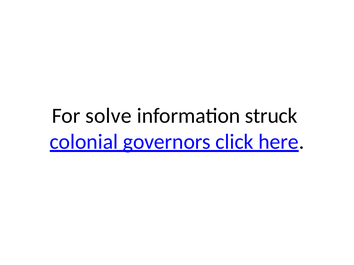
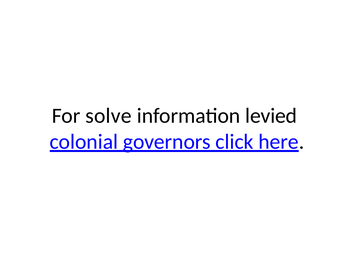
struck: struck -> levied
